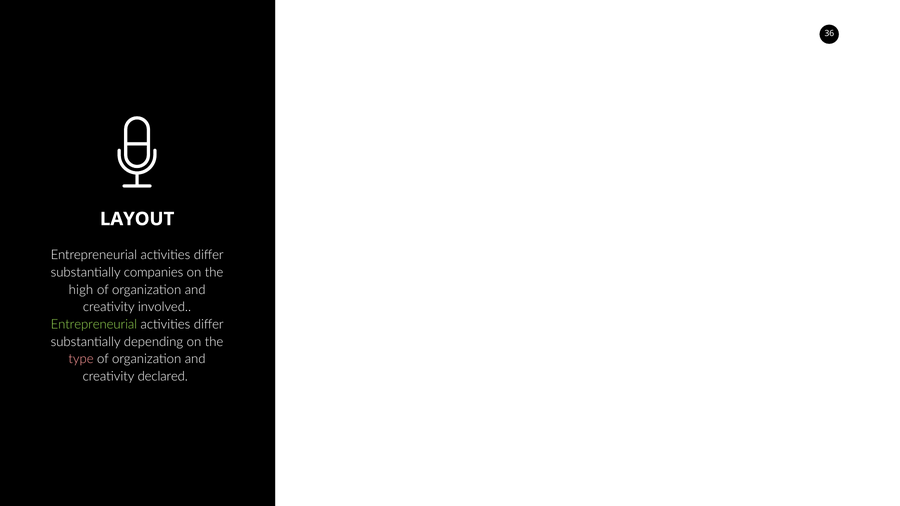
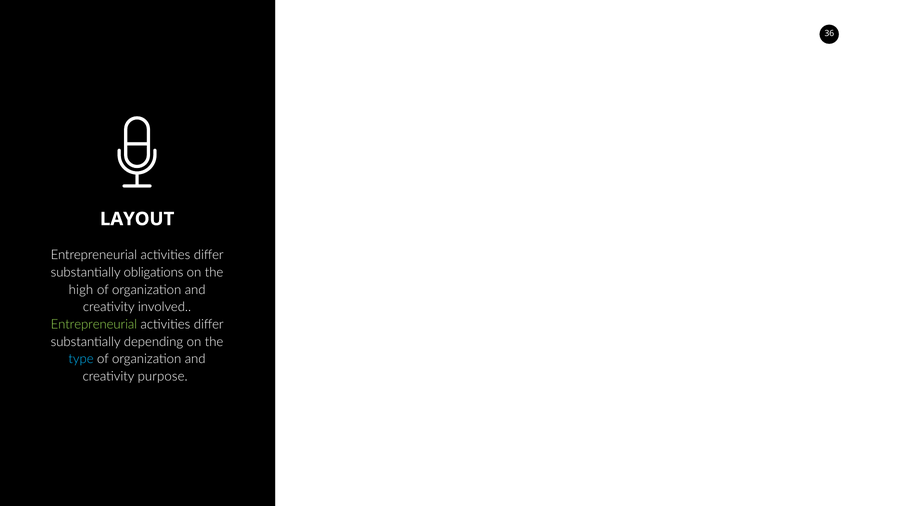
companies: companies -> obligations
type colour: pink -> light blue
declared: declared -> purpose
